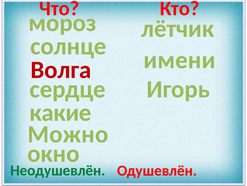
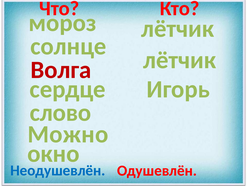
имени at (179, 60): имени -> лётчик
какие: какие -> слово
Неодушевлён colour: green -> blue
